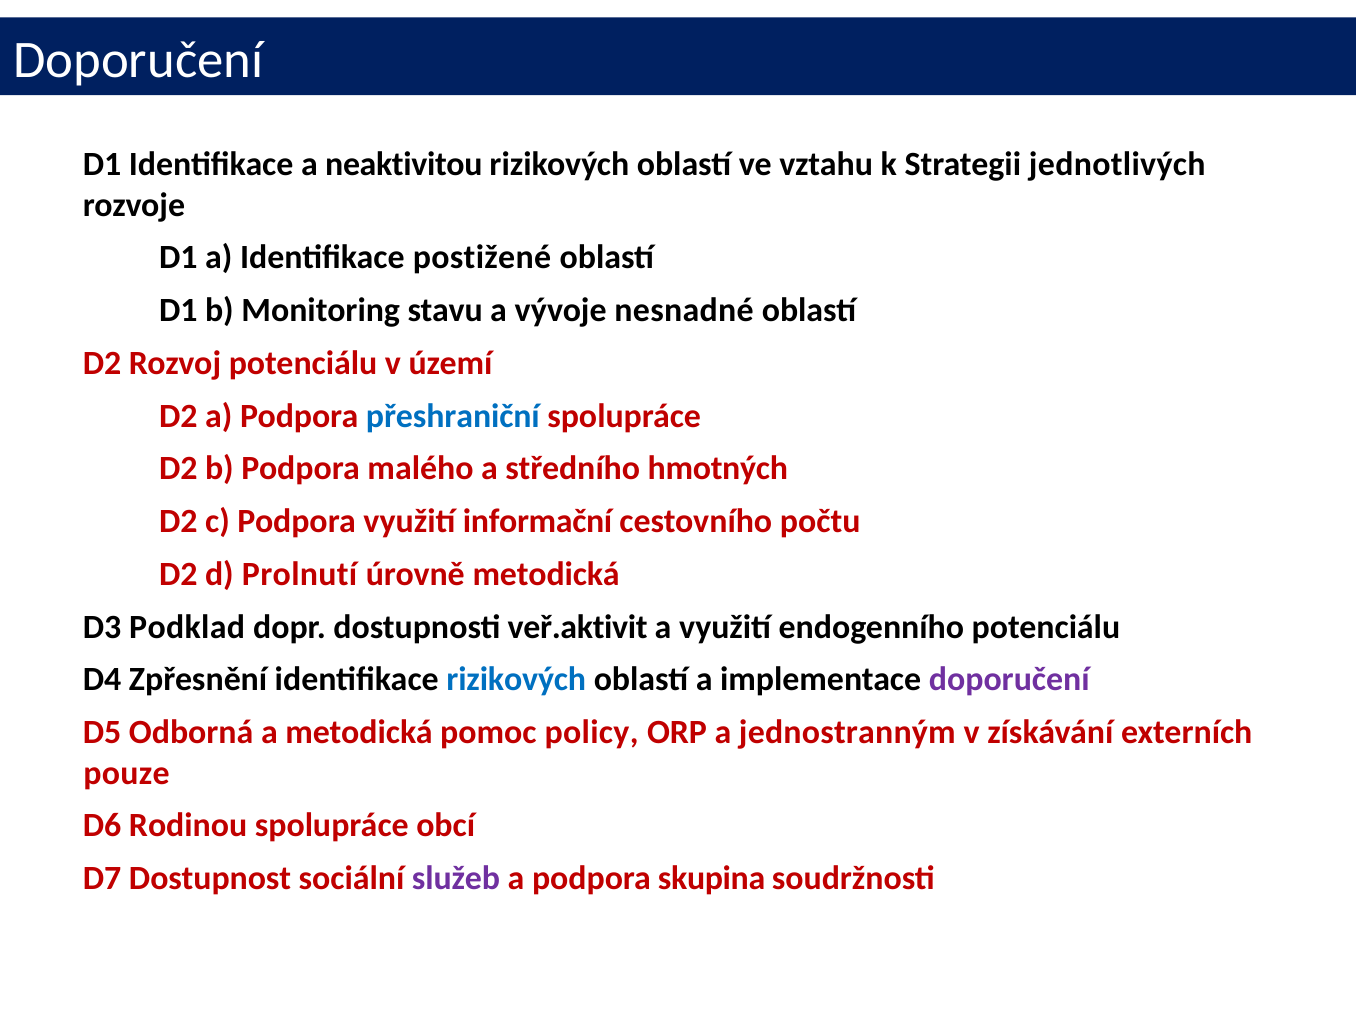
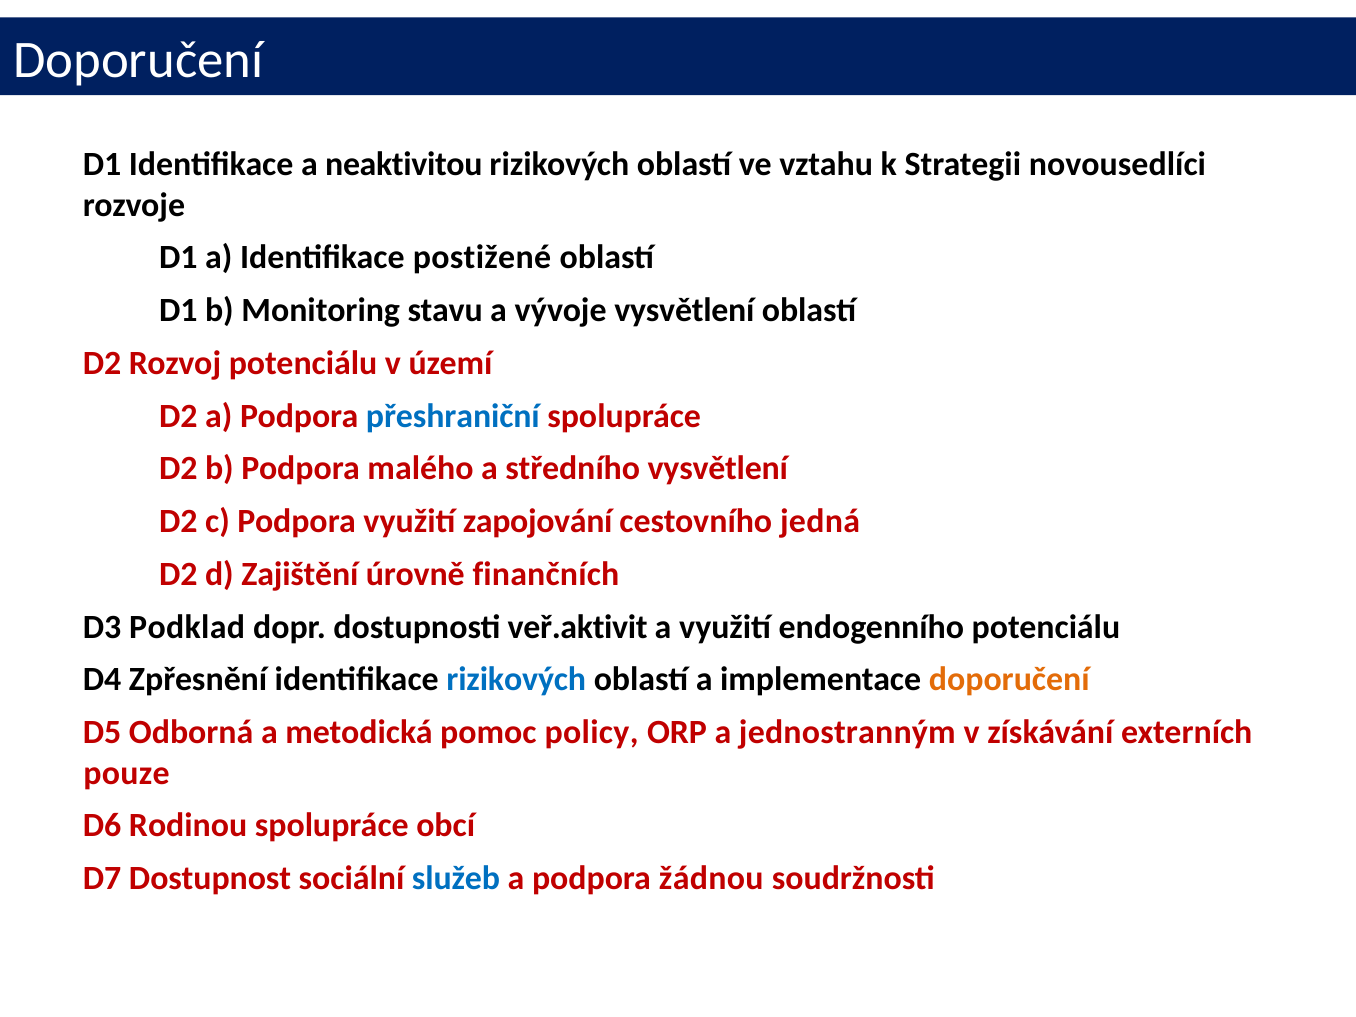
jednotlivých: jednotlivých -> novousedlíci
vývoje nesnadné: nesnadné -> vysvětlení
středního hmotných: hmotných -> vysvětlení
informační: informační -> zapojování
počtu: počtu -> jedná
Prolnutí: Prolnutí -> Zajištění
úrovně metodická: metodická -> finančních
doporučení at (1009, 680) colour: purple -> orange
služeb colour: purple -> blue
skupina: skupina -> žádnou
